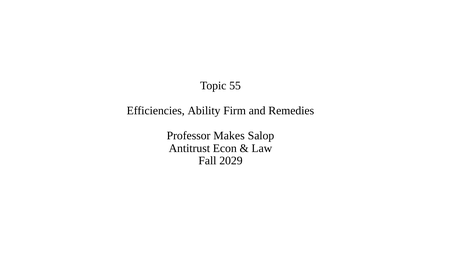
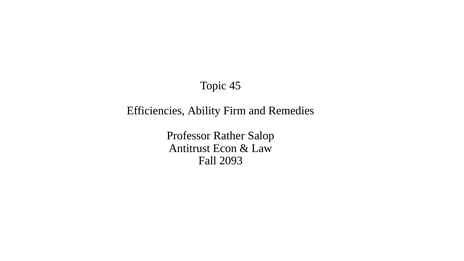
55: 55 -> 45
Makes: Makes -> Rather
2029: 2029 -> 2093
